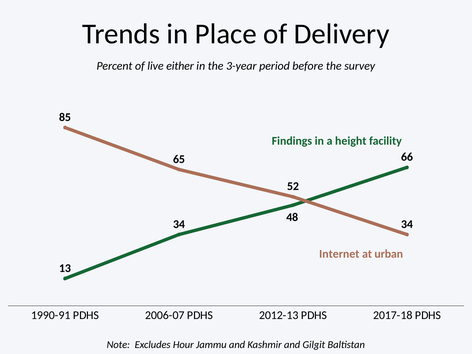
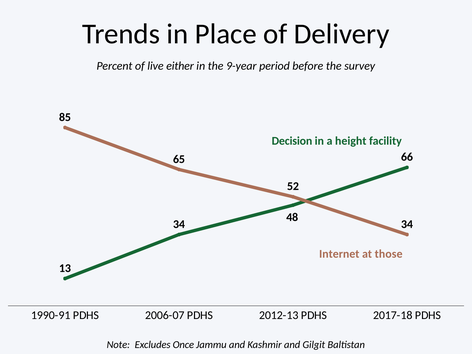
3-year: 3-year -> 9-year
Findings: Findings -> Decision
urban: urban -> those
Hour: Hour -> Once
